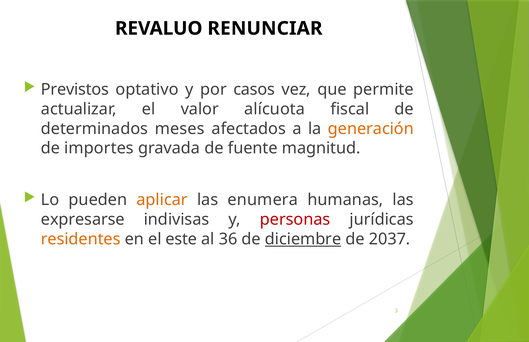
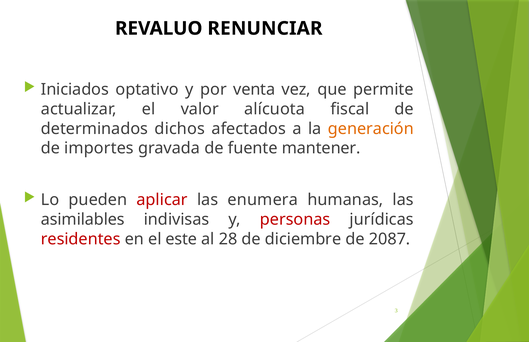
Previstos: Previstos -> Iniciados
casos: casos -> venta
meses: meses -> dichos
magnitud: magnitud -> mantener
aplicar colour: orange -> red
expresarse: expresarse -> asimilables
residentes colour: orange -> red
36: 36 -> 28
diciembre underline: present -> none
2037: 2037 -> 2087
